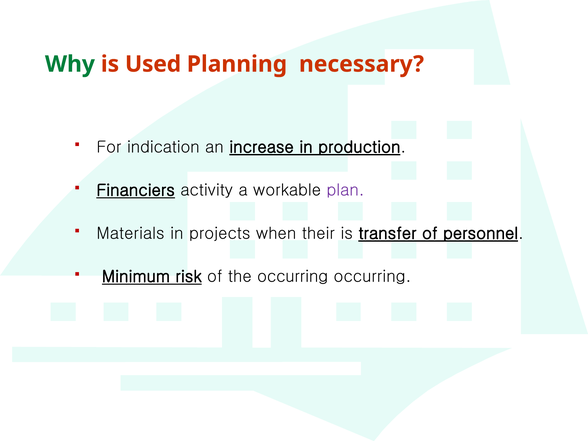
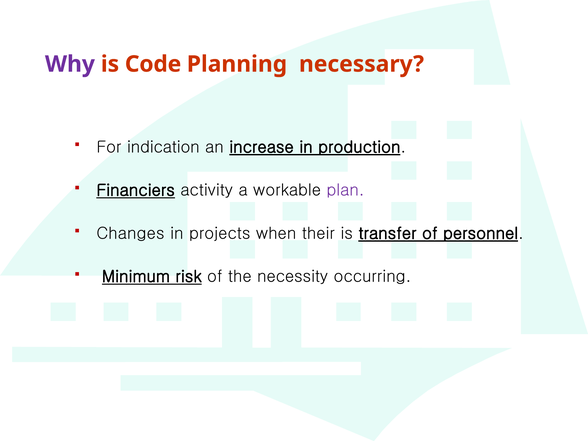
Why colour: green -> purple
Used: Used -> Code
Materials: Materials -> Changes
the occurring: occurring -> necessity
